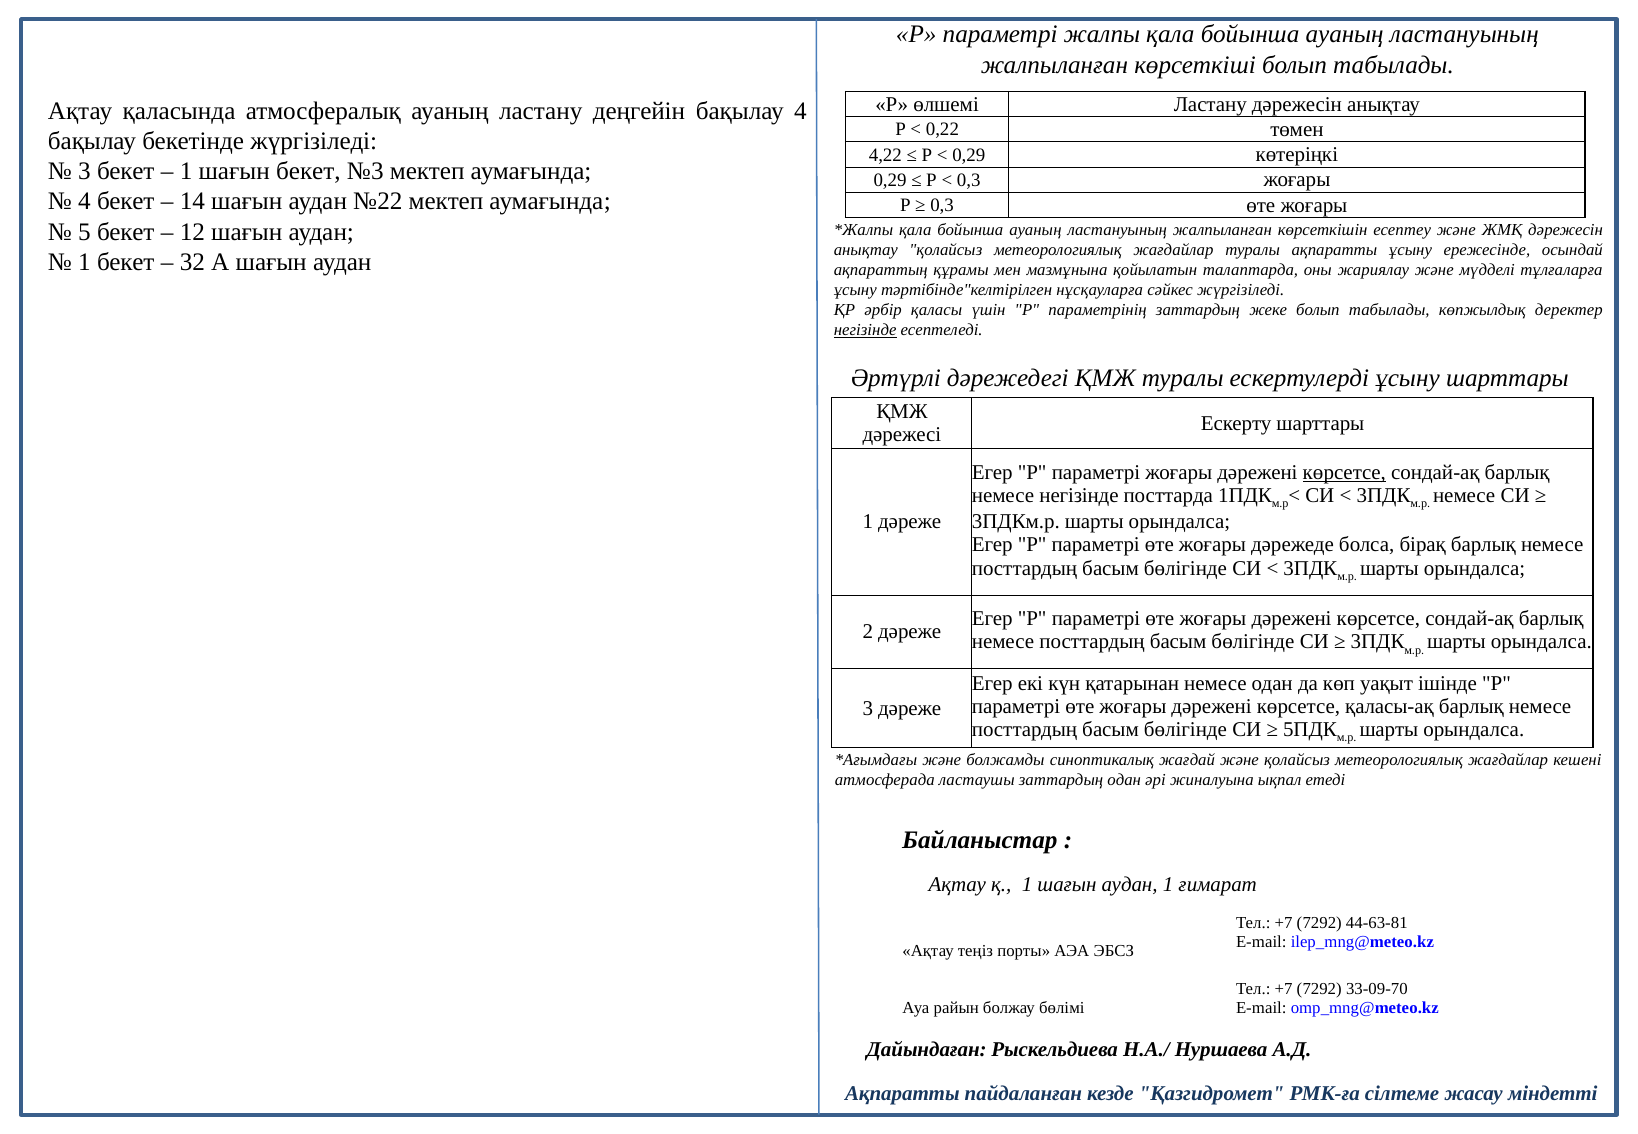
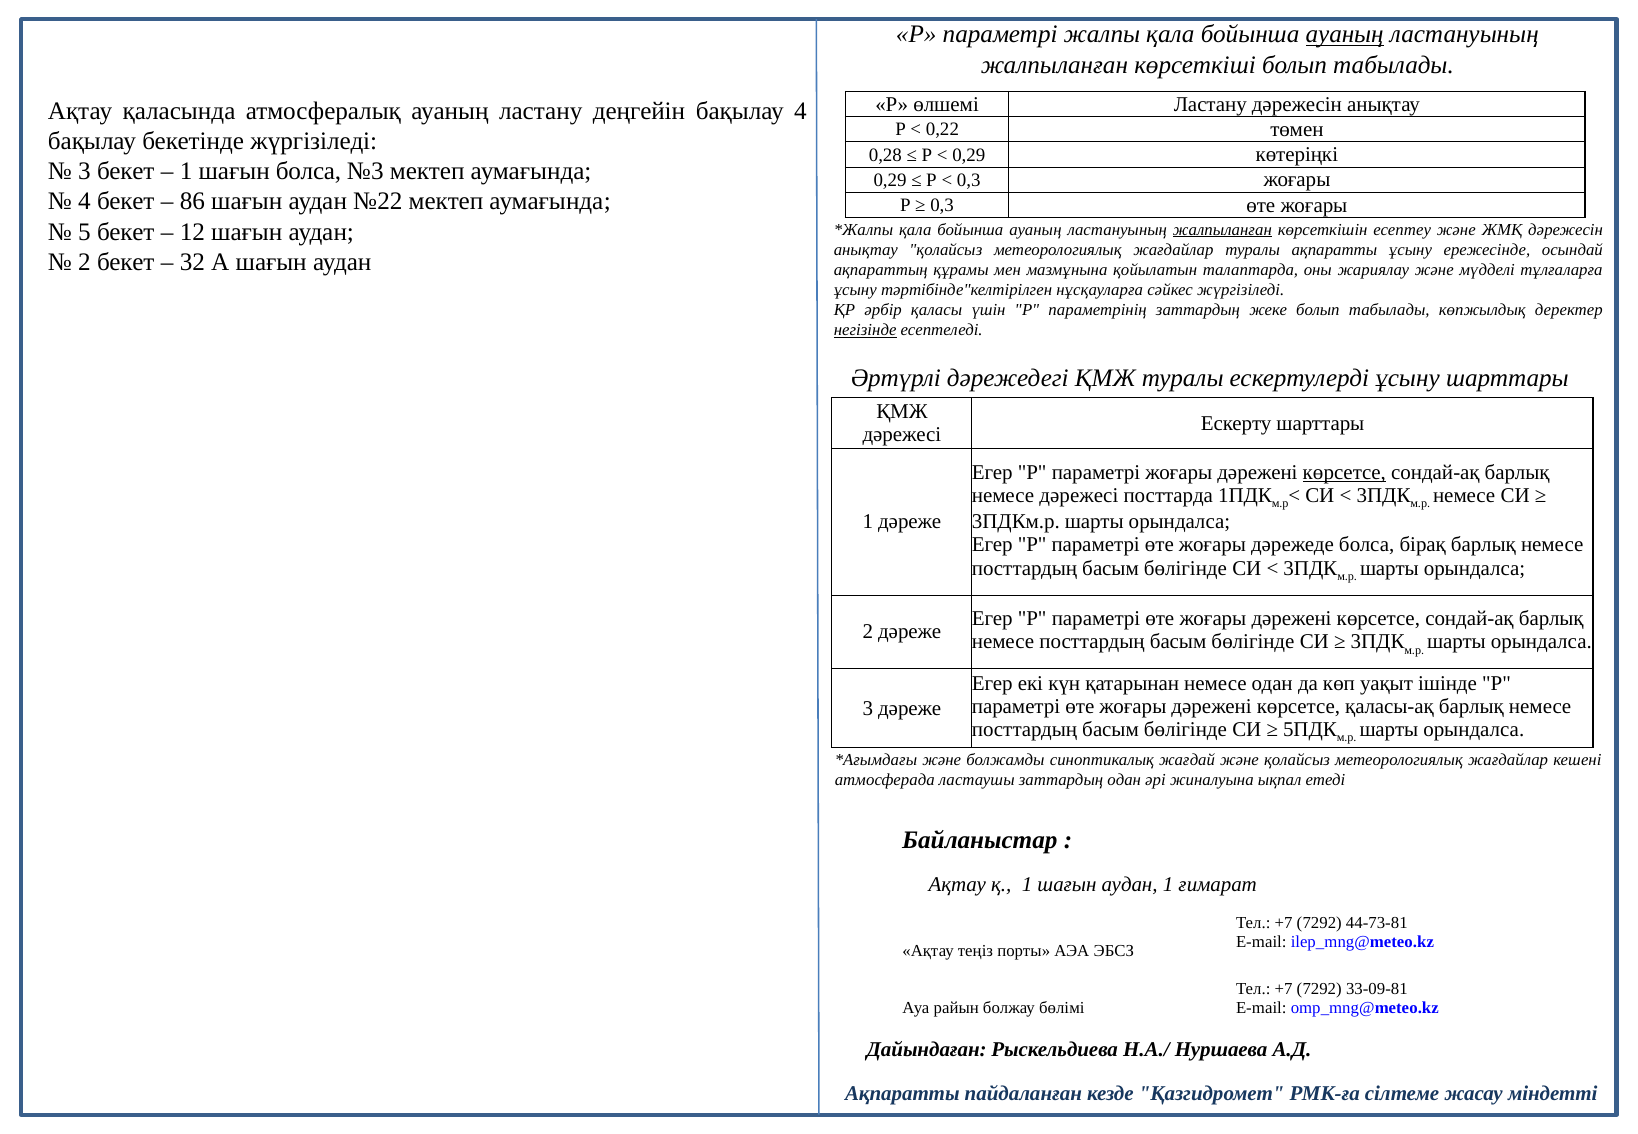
ауаның at (1345, 34) underline: none -> present
4,22: 4,22 -> 0,28
шағын бекет: бекет -> болса
14: 14 -> 86
жалпыланған at (1222, 230) underline: none -> present
1 at (85, 262): 1 -> 2
немесе негізінде: негізінде -> дәрежесі
44-63-81: 44-63-81 -> 44-73-81
33-09-70: 33-09-70 -> 33-09-81
